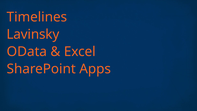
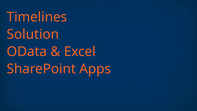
Lavinsky: Lavinsky -> Solution
